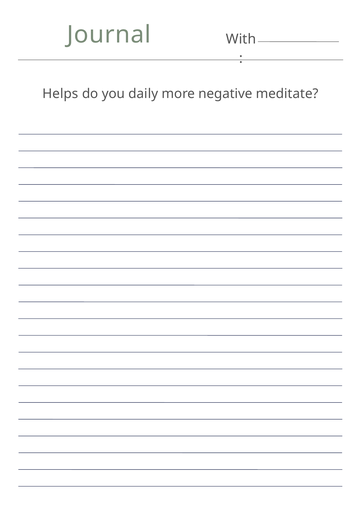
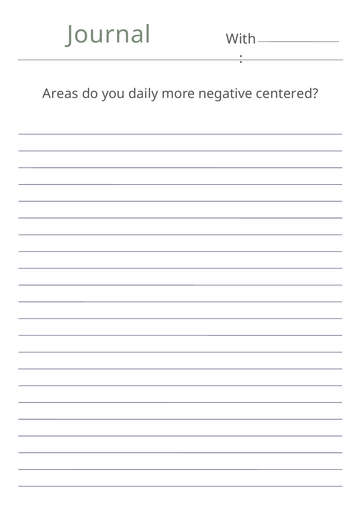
Helps: Helps -> Areas
meditate: meditate -> centered
